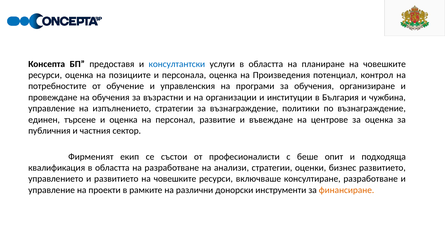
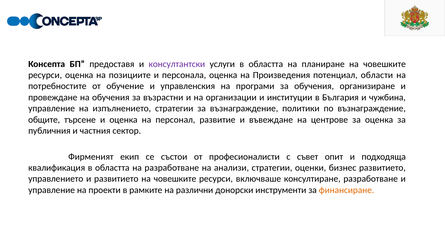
консултантски colour: blue -> purple
контрол: контрол -> области
единен: единен -> общите
беше: беше -> съвет
